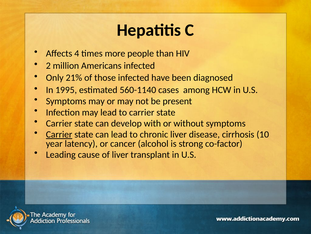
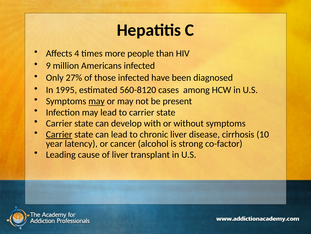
2: 2 -> 9
21%: 21% -> 27%
560-1140: 560-1140 -> 560-8120
may at (97, 101) underline: none -> present
